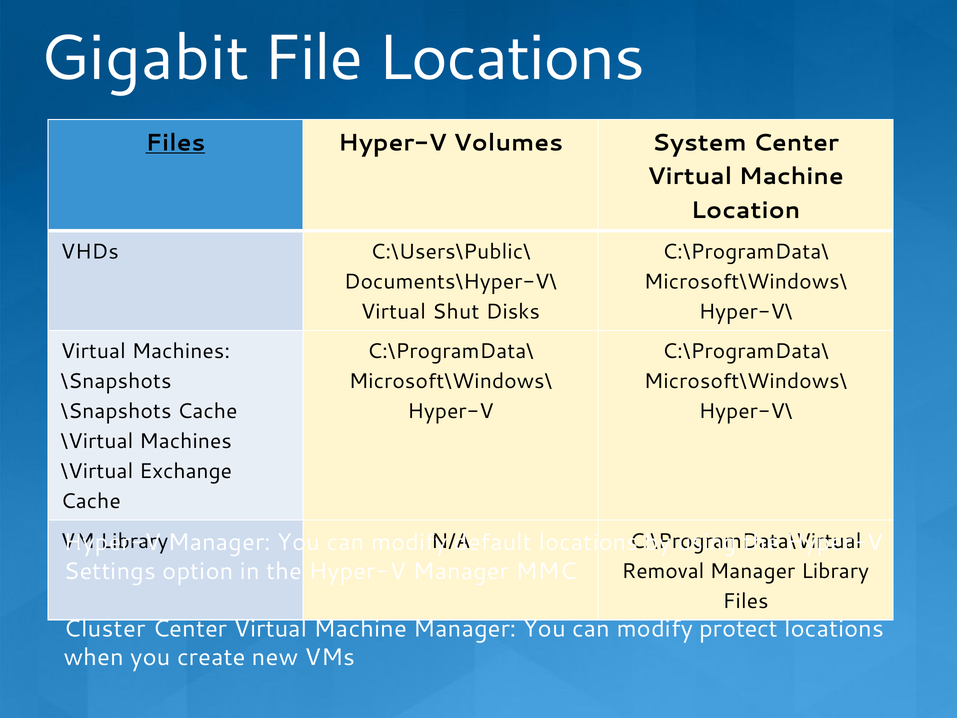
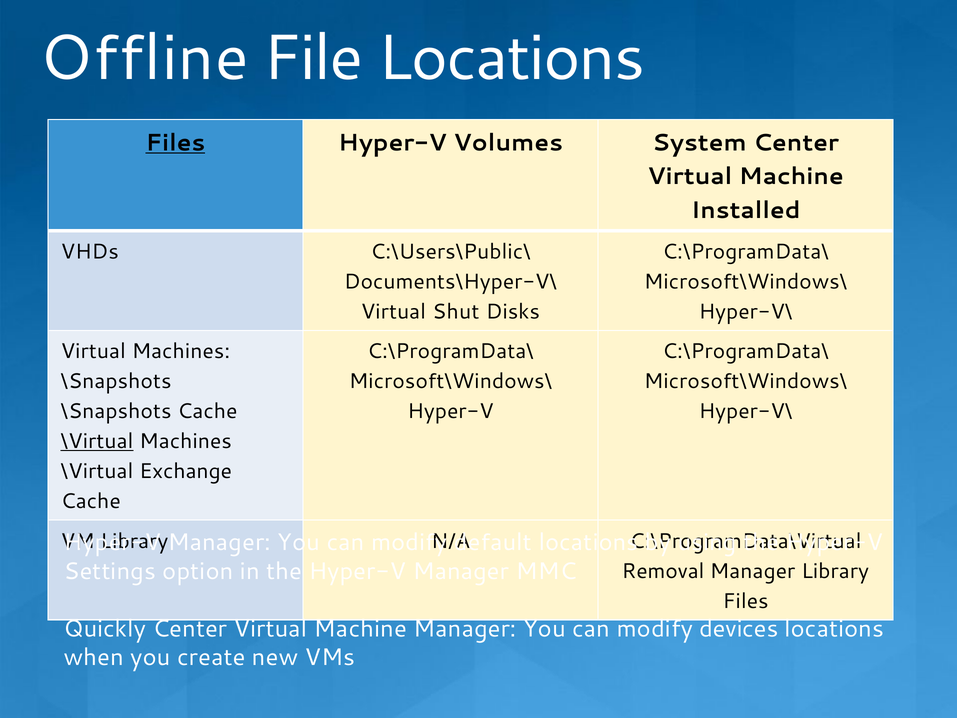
Gigabit: Gigabit -> Offline
Location: Location -> Installed
\Virtual at (97, 441) underline: none -> present
Cluster: Cluster -> Quickly
protect: protect -> devices
